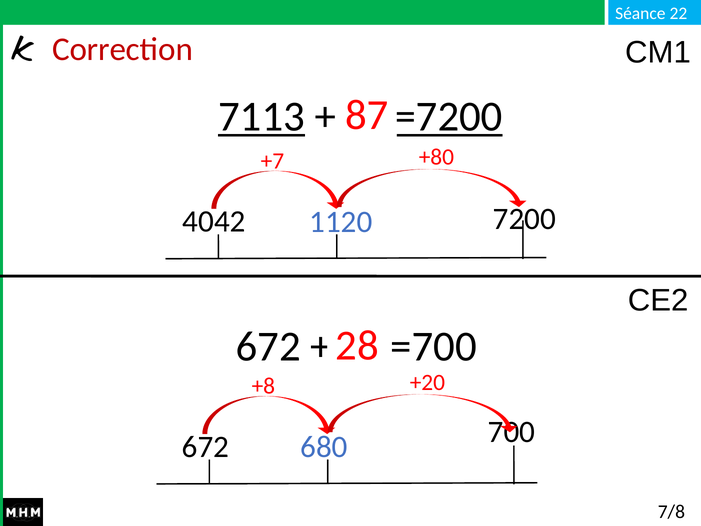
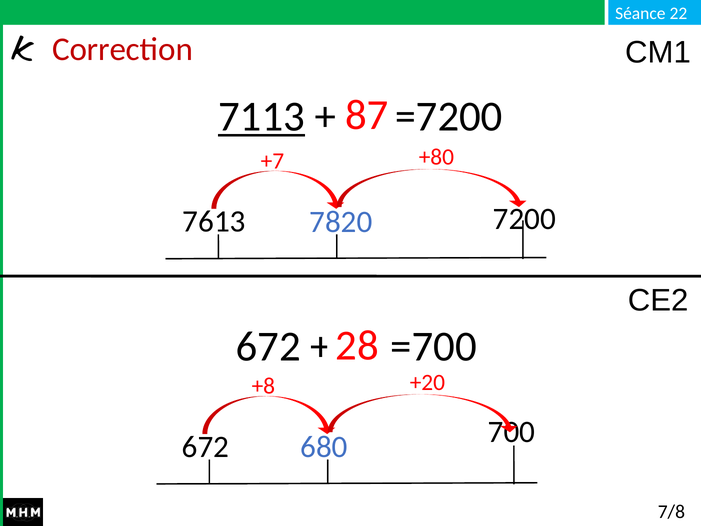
=7200 underline: present -> none
4042: 4042 -> 7613
1120: 1120 -> 7820
